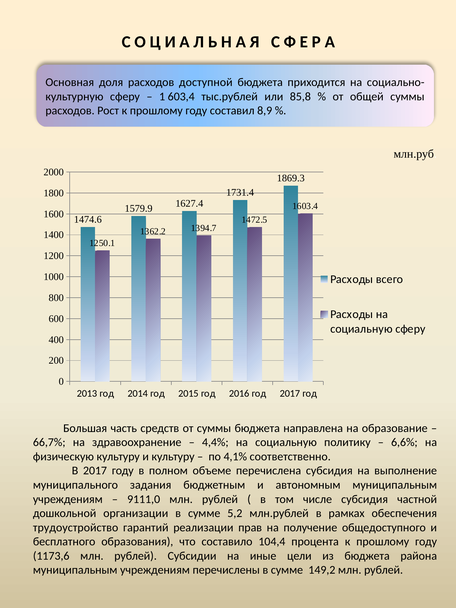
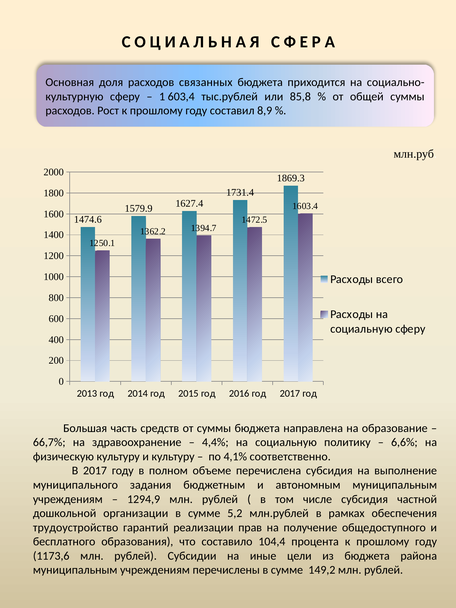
доступной: доступной -> связанных
9111,0: 9111,0 -> 1294,9
